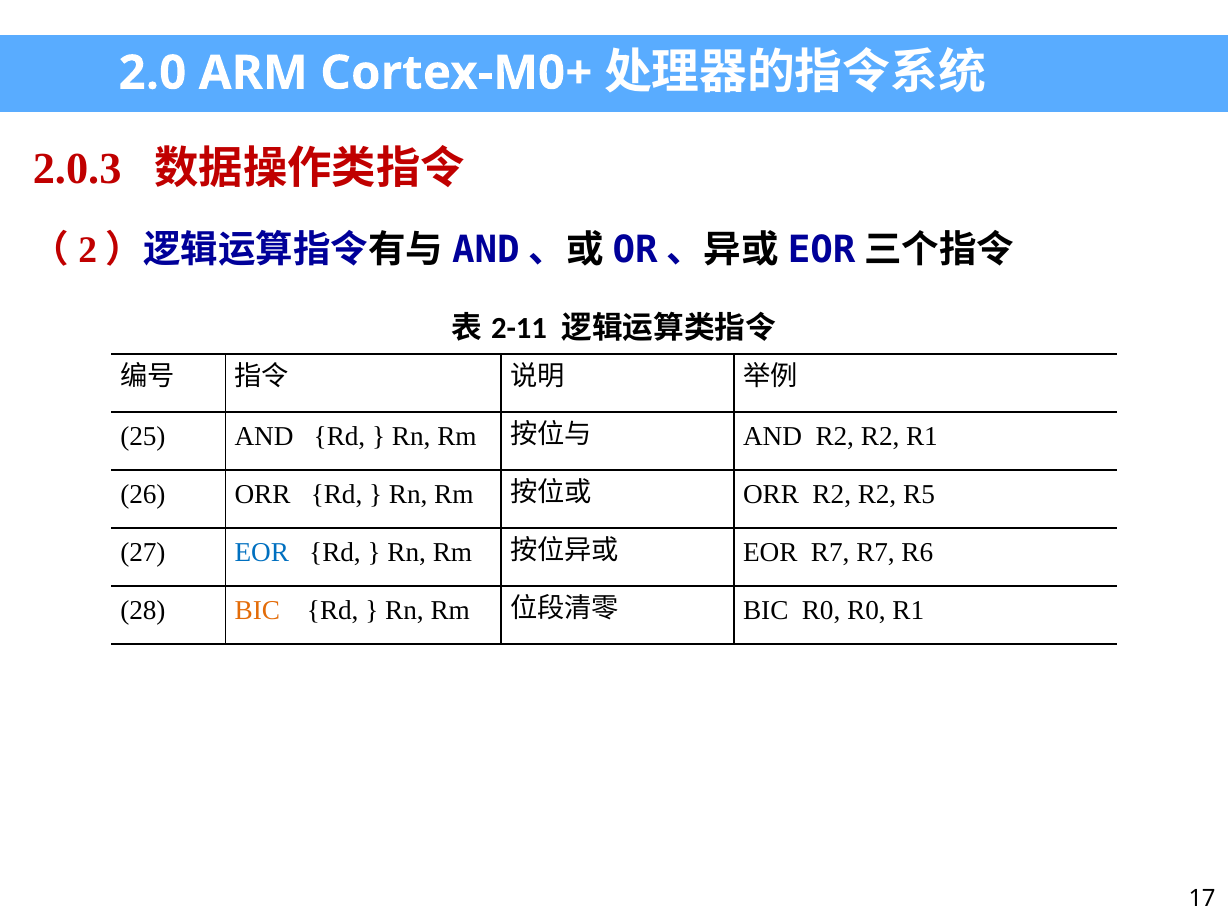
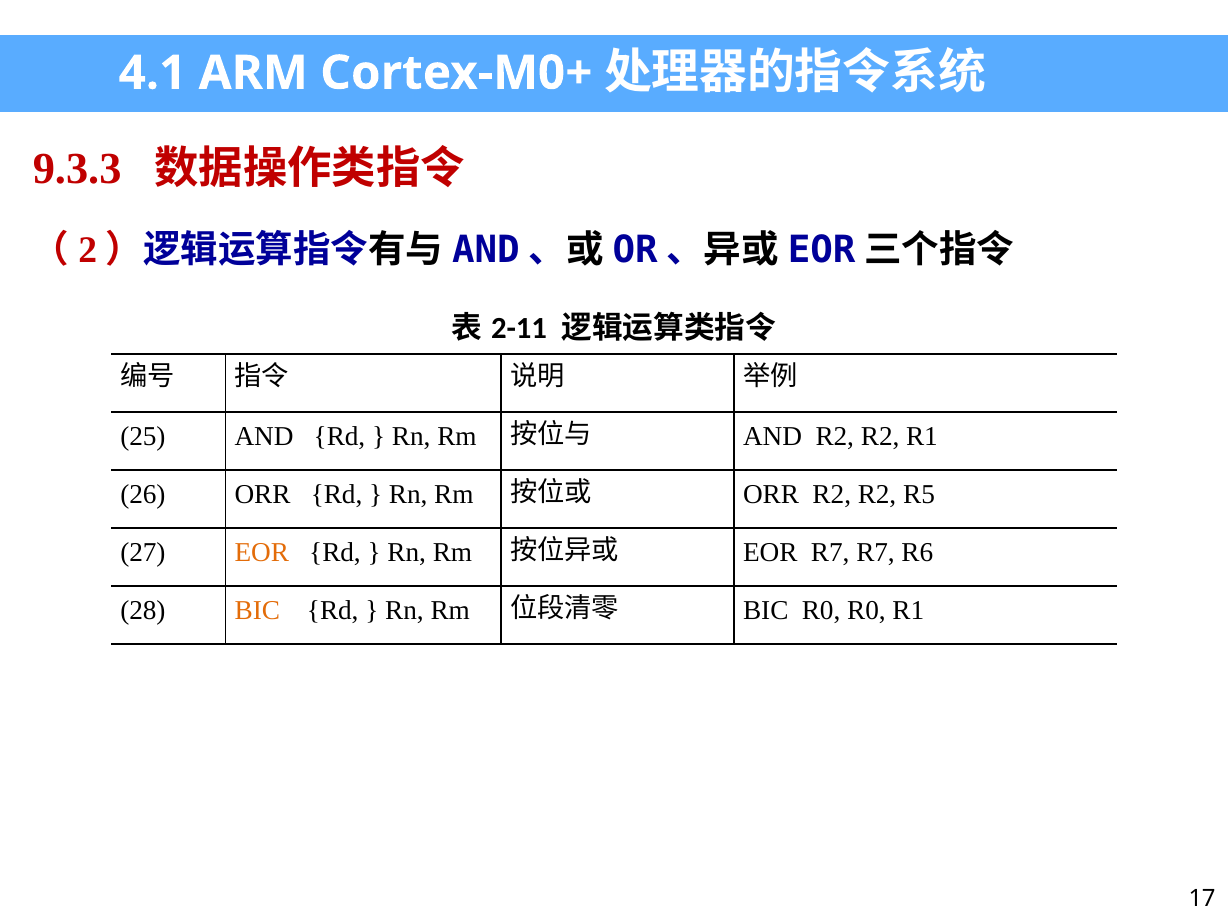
2.0: 2.0 -> 4.1
2.0.3: 2.0.3 -> 9.3.3
EOR at (262, 552) colour: blue -> orange
